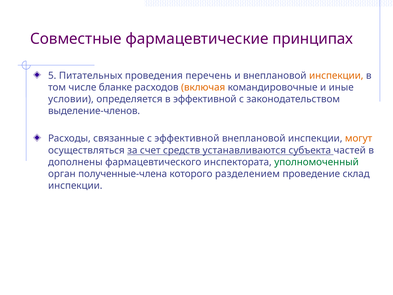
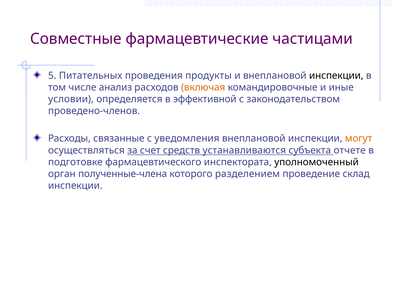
принципах: принципах -> частицами
перечень: перечень -> продукты
инспекции at (336, 75) colour: orange -> black
бланке: бланке -> анализ
выделение-членов: выделение-членов -> проведено-членов
с эффективной: эффективной -> уведомления
частей: частей -> отчете
дополнены: дополнены -> подготовке
уполномоченный colour: green -> black
